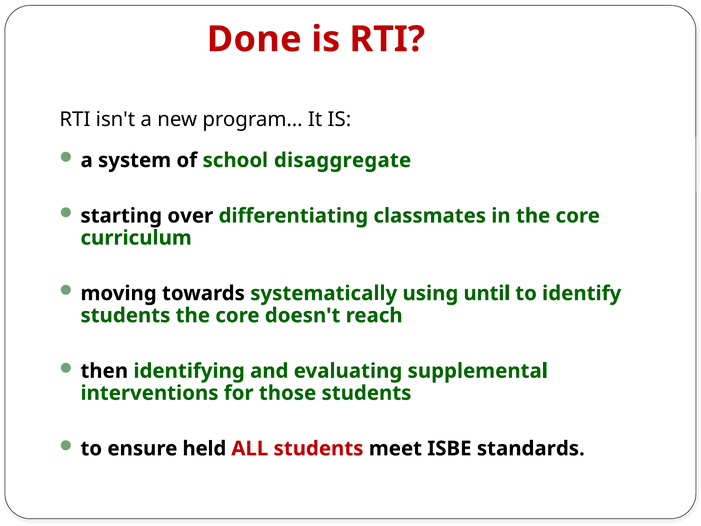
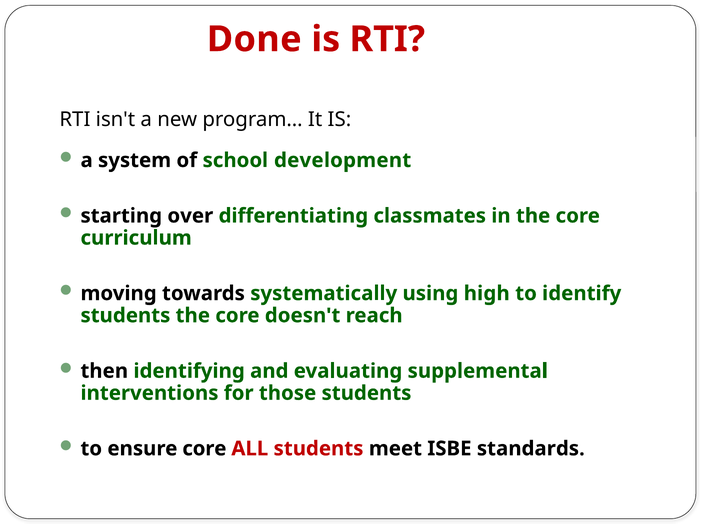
disaggregate: disaggregate -> development
until: until -> high
ensure held: held -> core
